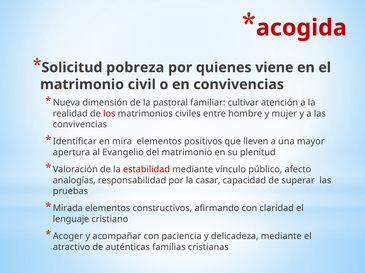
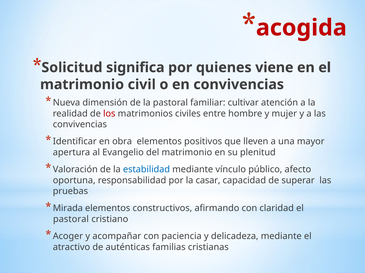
pobreza: pobreza -> significa
mira: mira -> obra
estabilidad colour: red -> blue
analogías: analogías -> oportuna
lenguaje at (71, 220): lenguaje -> pastoral
